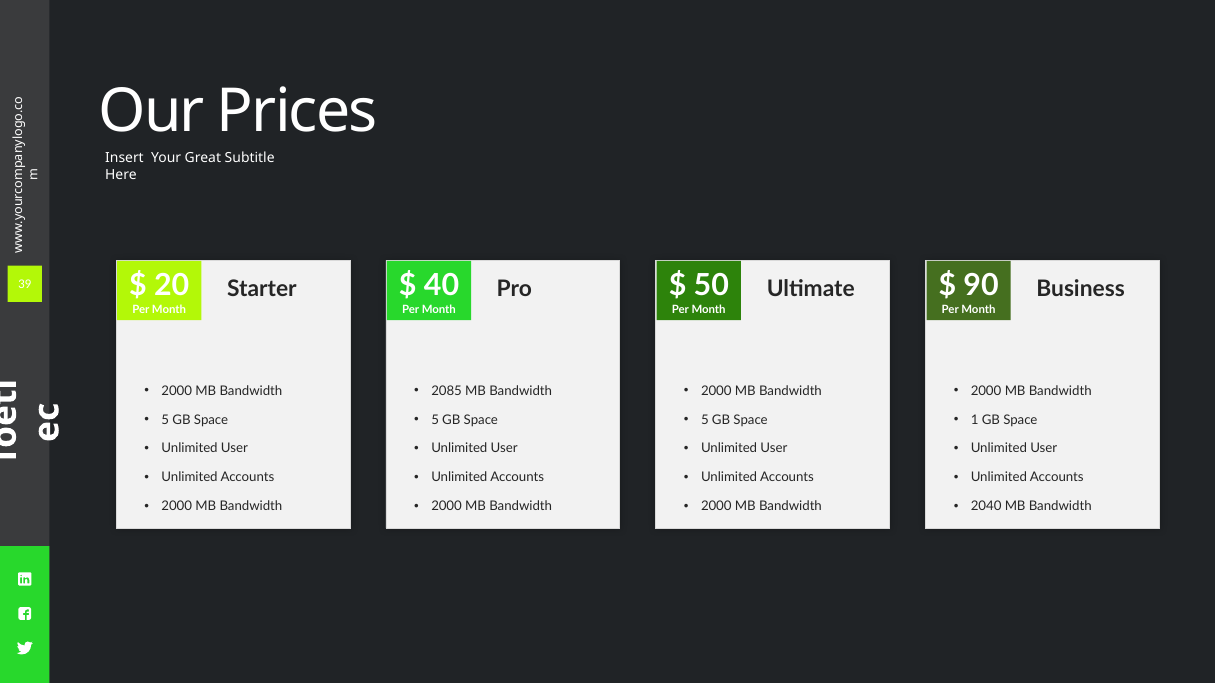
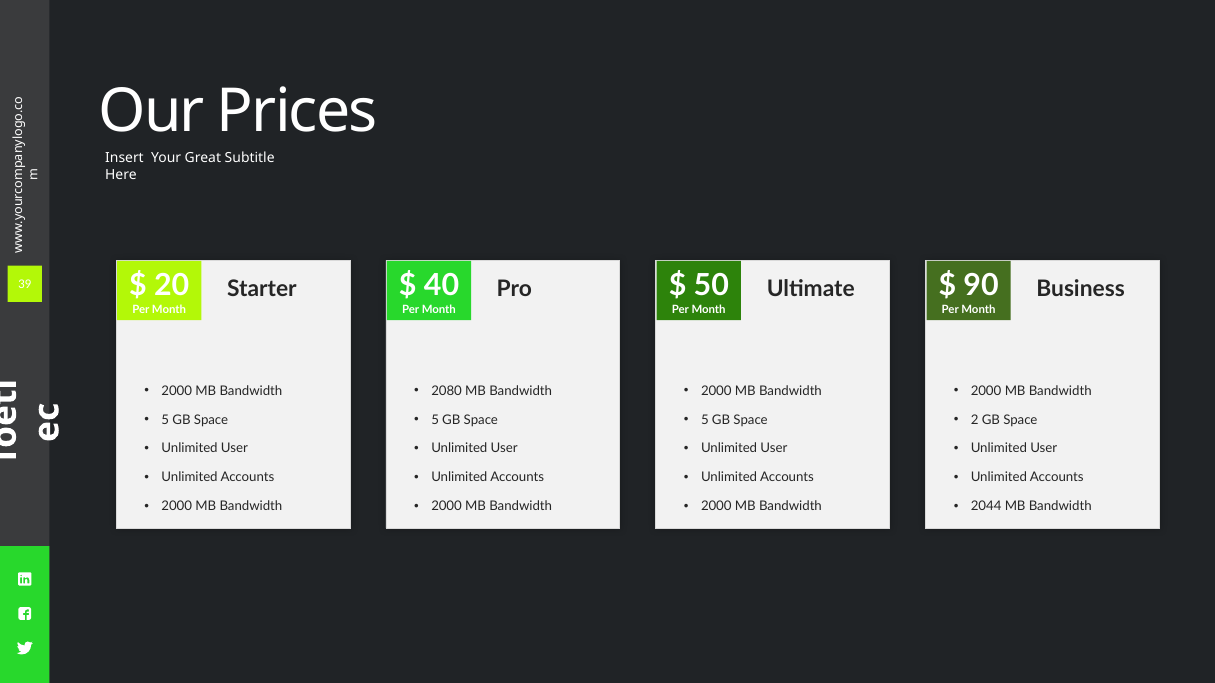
2085: 2085 -> 2080
1: 1 -> 2
2040: 2040 -> 2044
